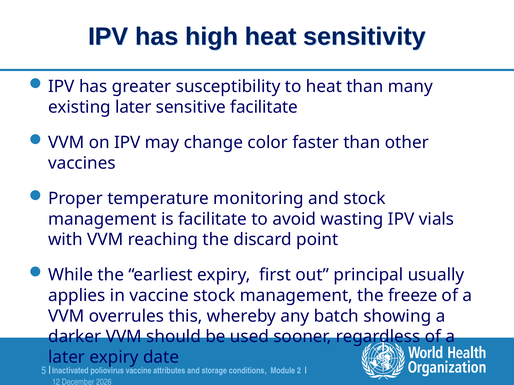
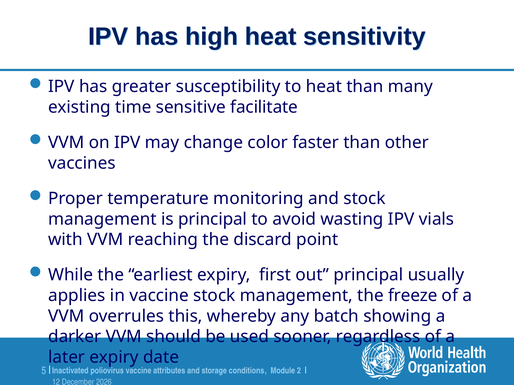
existing later: later -> time
is facilitate: facilitate -> principal
